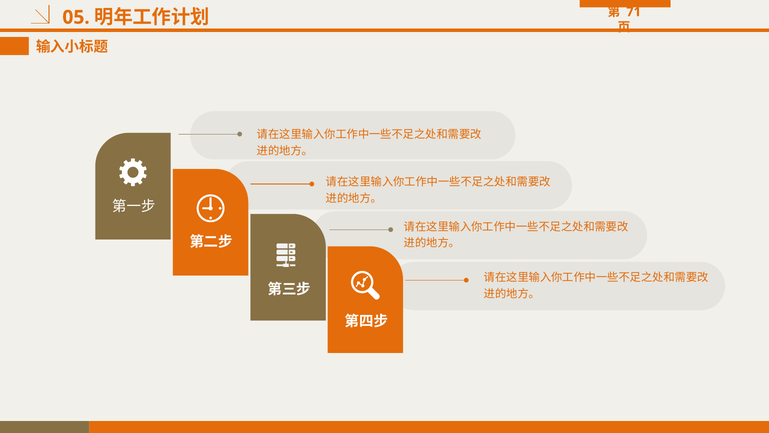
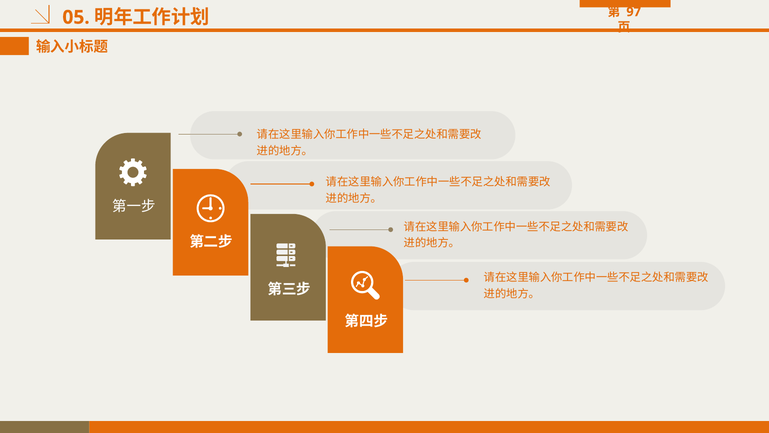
71: 71 -> 97
